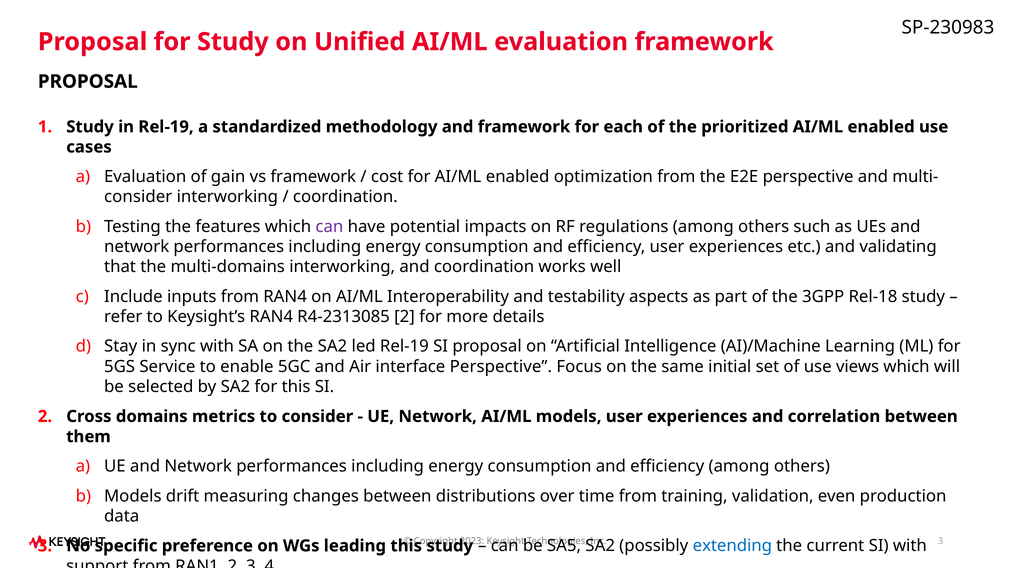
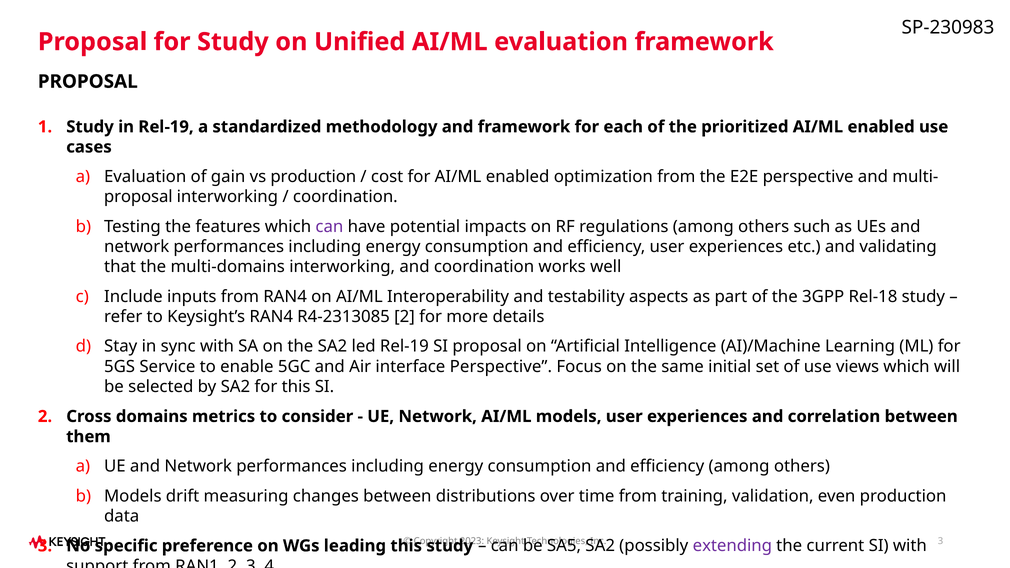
vs framework: framework -> production
consider at (138, 197): consider -> proposal
extending colour: blue -> purple
